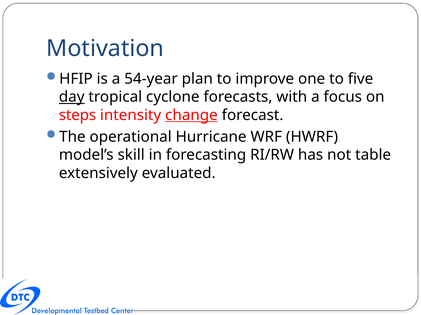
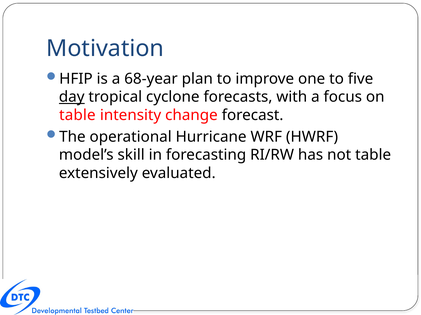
54-year: 54-year -> 68-year
steps at (78, 115): steps -> table
change underline: present -> none
